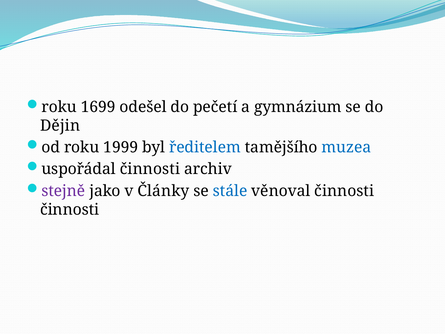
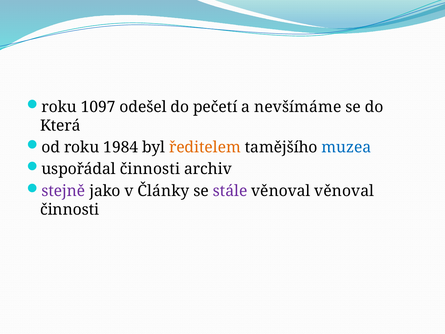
1699: 1699 -> 1097
gymnázium: gymnázium -> nevšímáme
Dějin: Dějin -> Která
1999: 1999 -> 1984
ředitelem colour: blue -> orange
stále colour: blue -> purple
věnoval činnosti: činnosti -> věnoval
